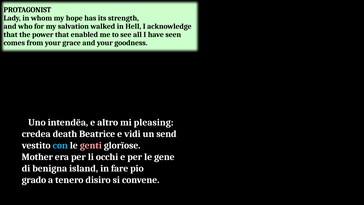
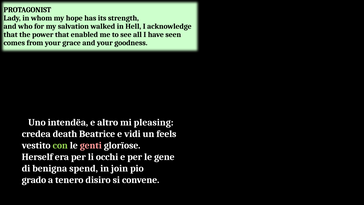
send: send -> feels
con colour: light blue -> light green
Mother: Mother -> Herself
island: island -> spend
fare: fare -> join
